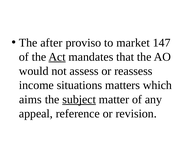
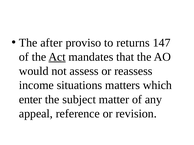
market: market -> returns
aims: aims -> enter
subject underline: present -> none
